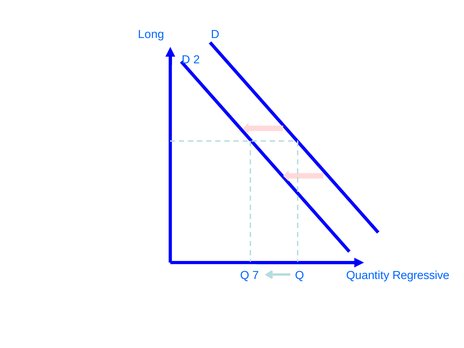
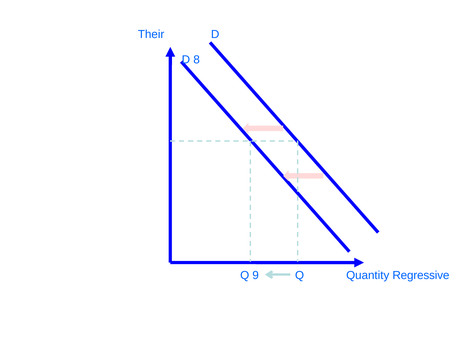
Long: Long -> Their
2: 2 -> 8
7: 7 -> 9
